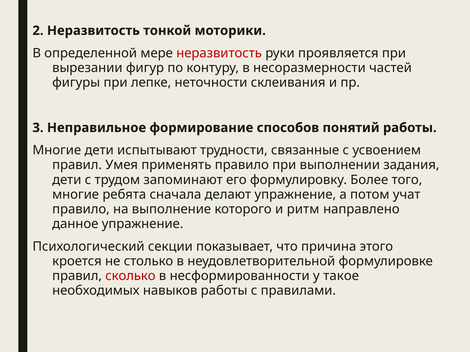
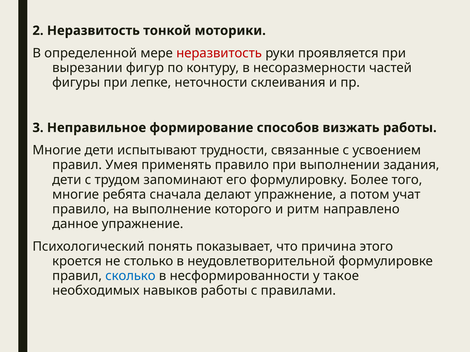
понятий: понятий -> визжать
секции: секции -> понять
сколько colour: red -> blue
